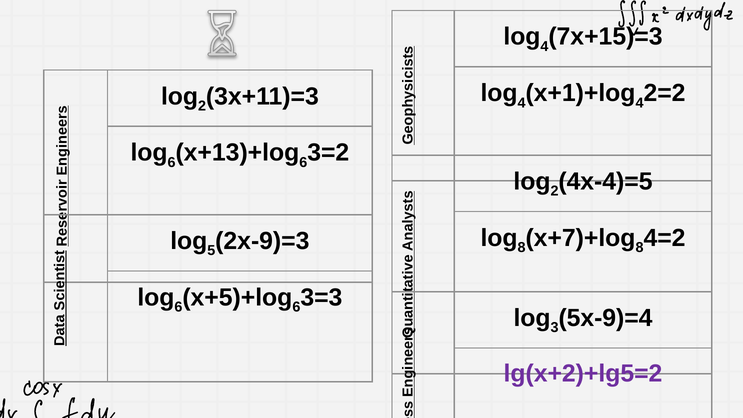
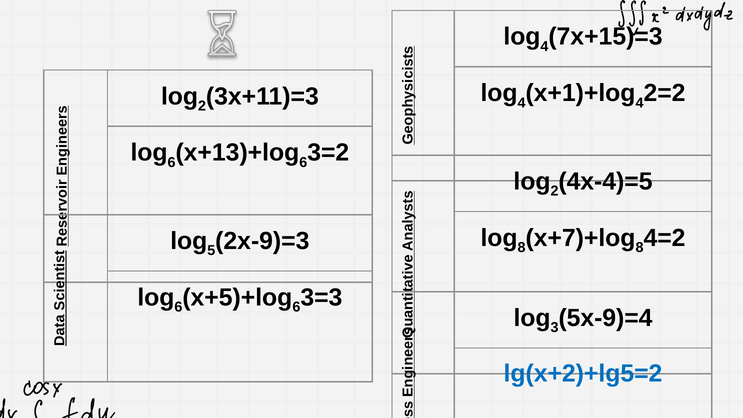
lg(x+2)+lg5=2 colour: purple -> blue
